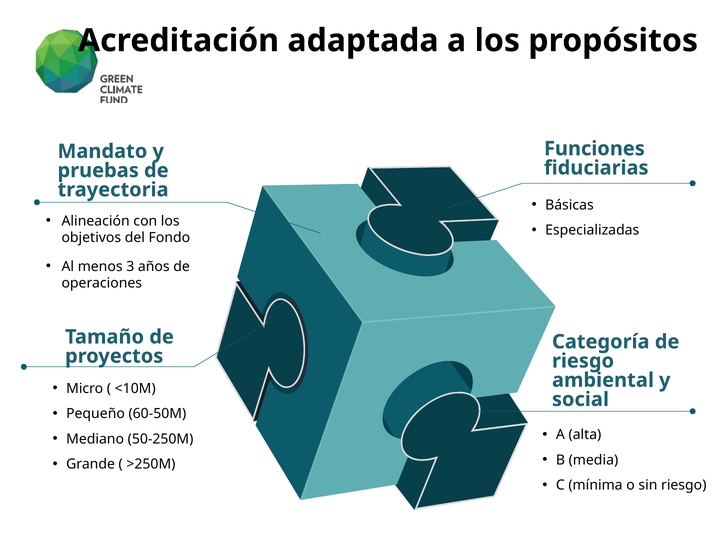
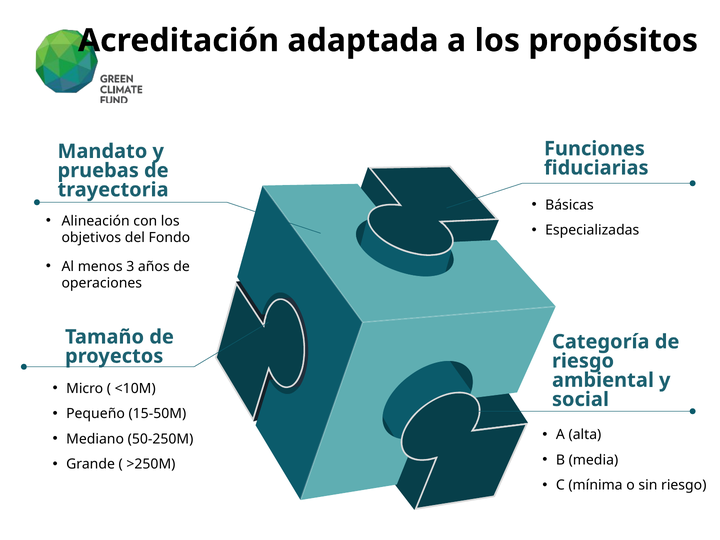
60-50M: 60-50M -> 15-50M
